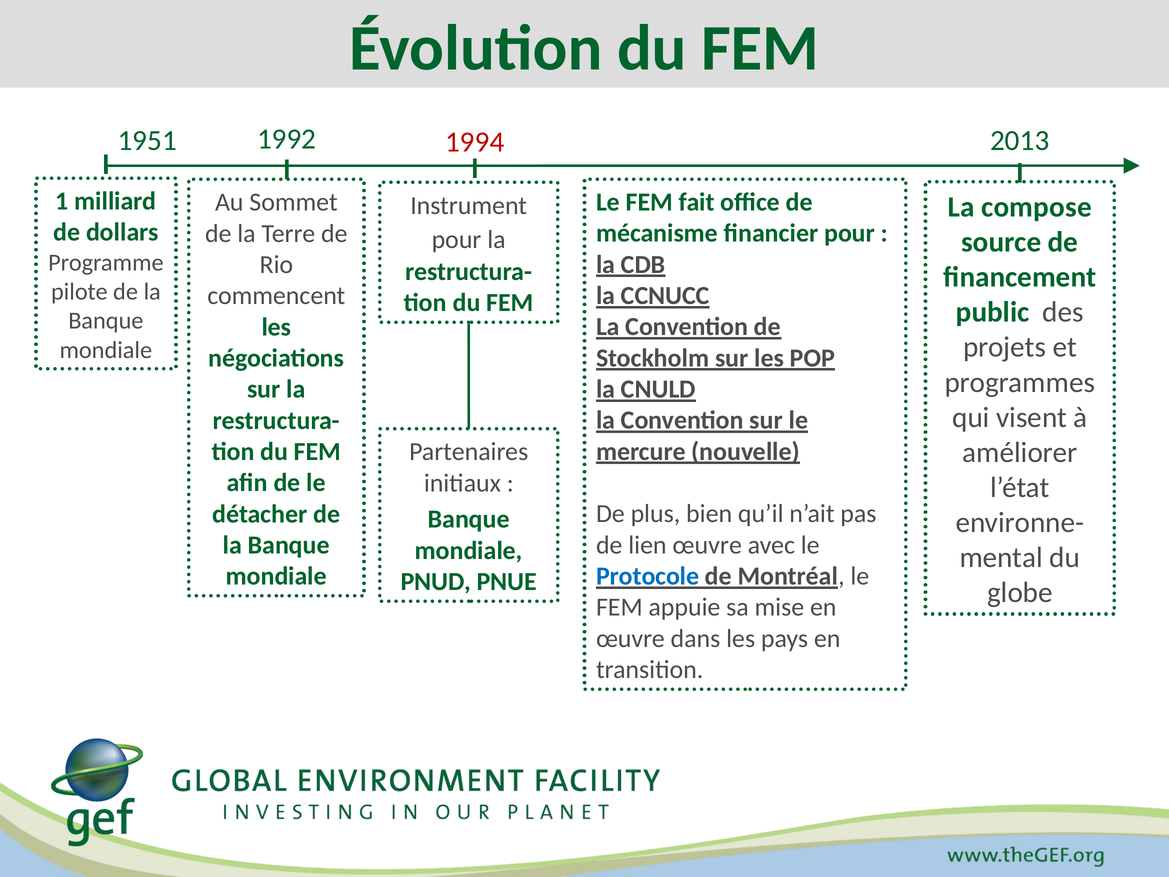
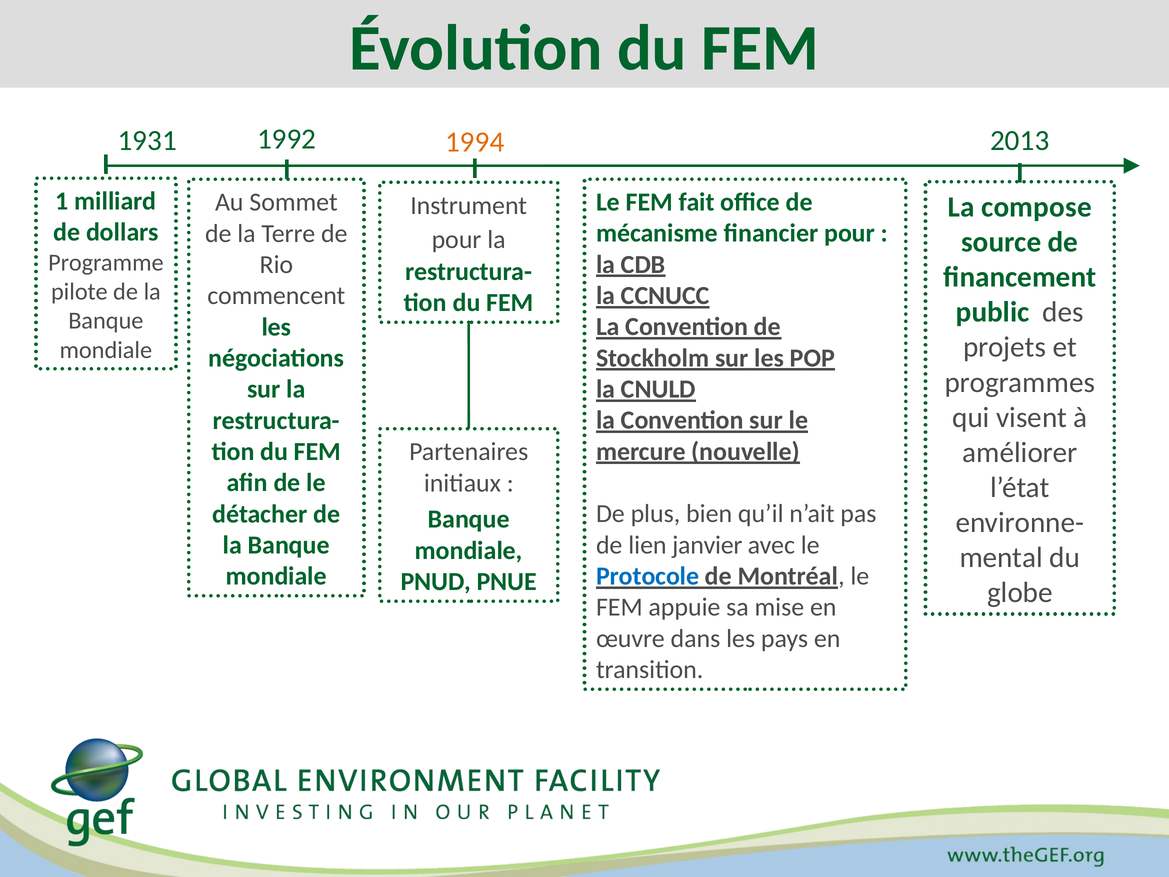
1951: 1951 -> 1931
1994 colour: red -> orange
lien œuvre: œuvre -> janvier
